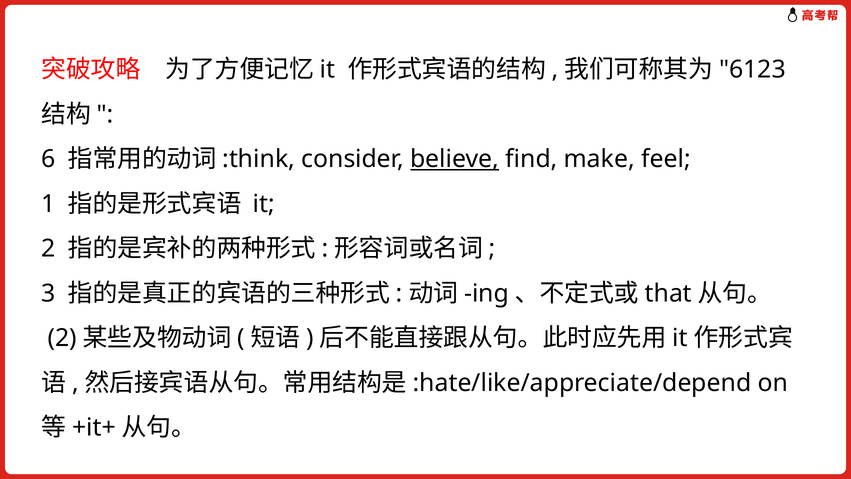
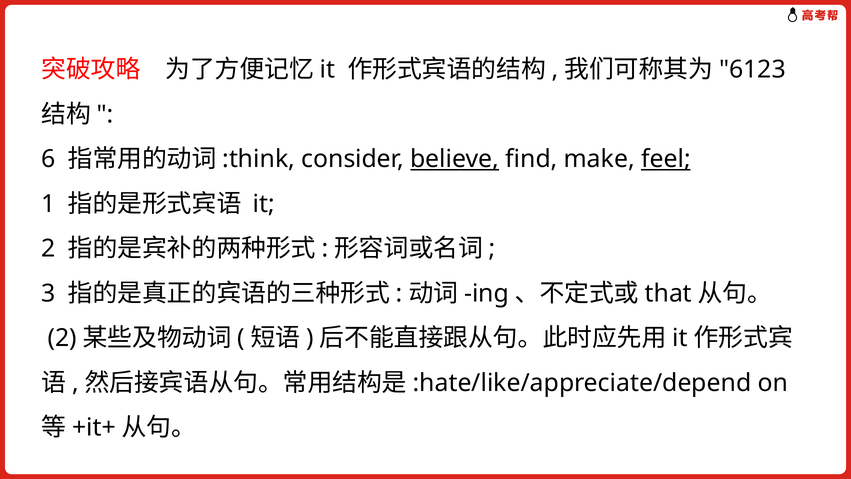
feel underline: none -> present
